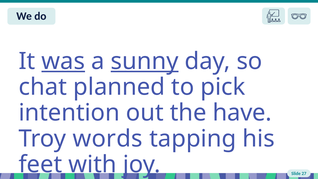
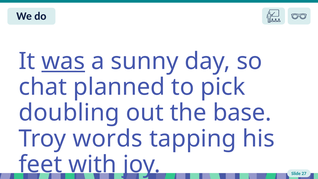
sunny underline: present -> none
intention: intention -> doubling
have: have -> base
